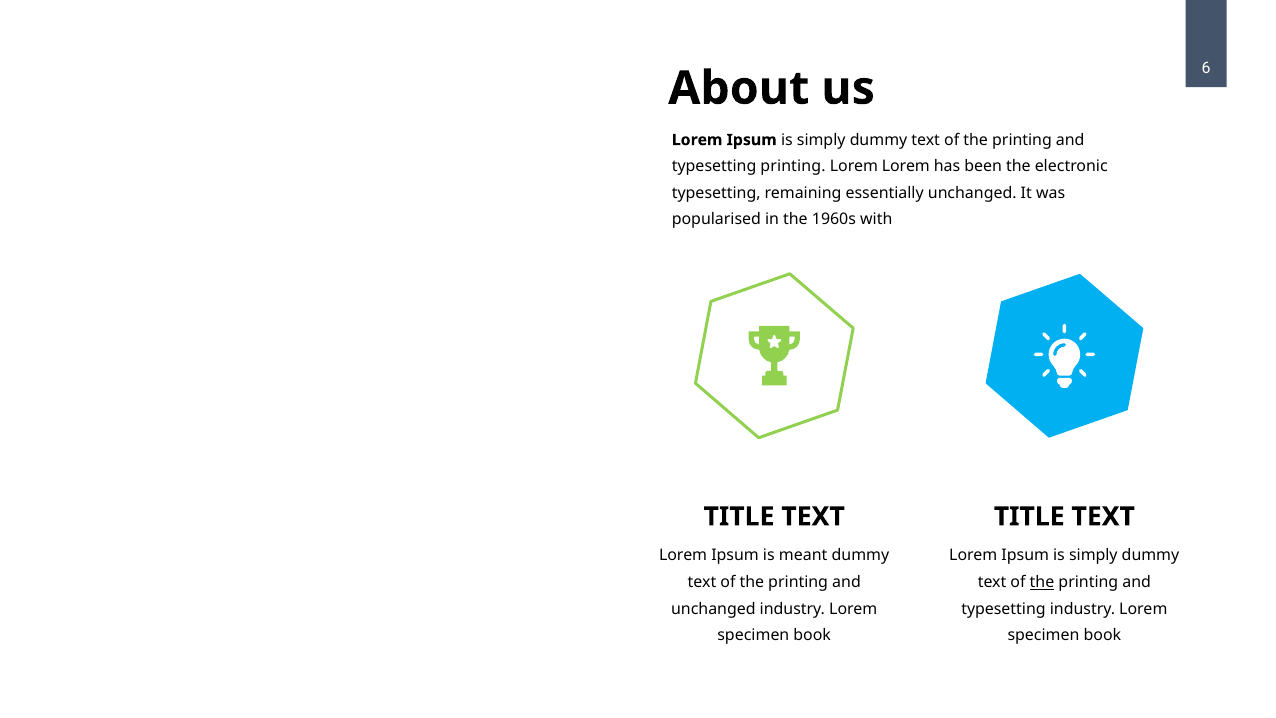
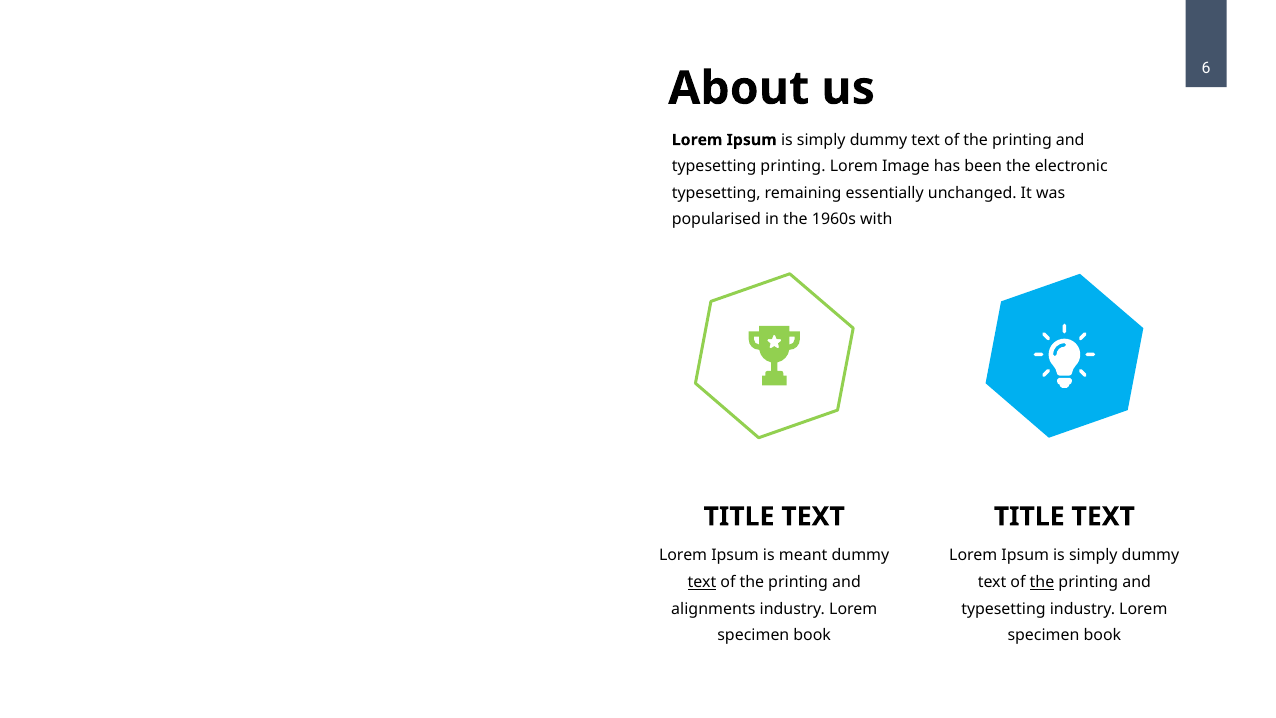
Lorem Lorem: Lorem -> Image
text at (702, 582) underline: none -> present
unchanged at (713, 609): unchanged -> alignments
